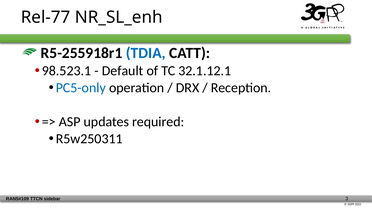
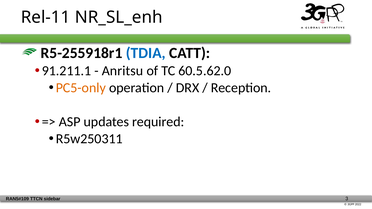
Rel-77: Rel-77 -> Rel-11
98.523.1: 98.523.1 -> 91.211.1
Default: Default -> Anritsu
32.1.12.1: 32.1.12.1 -> 60.5.62.0
PC5-only colour: blue -> orange
